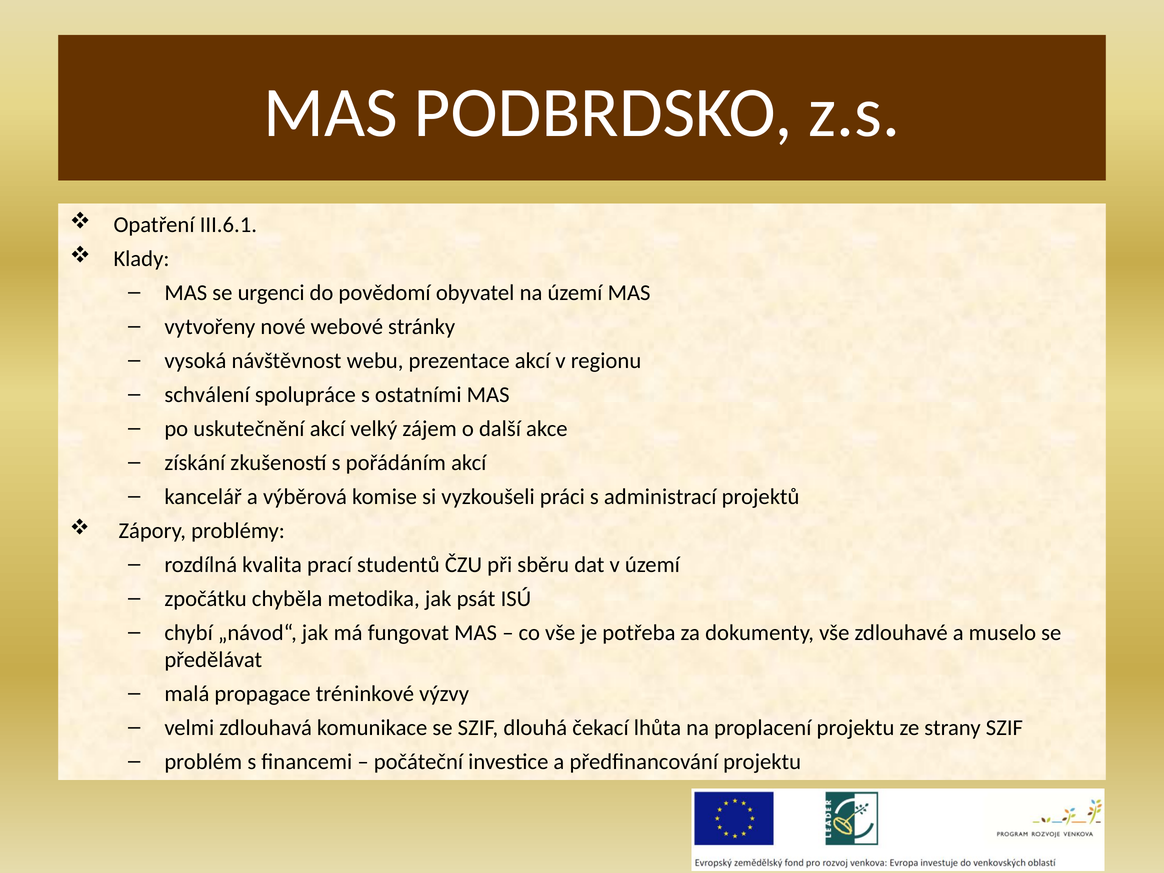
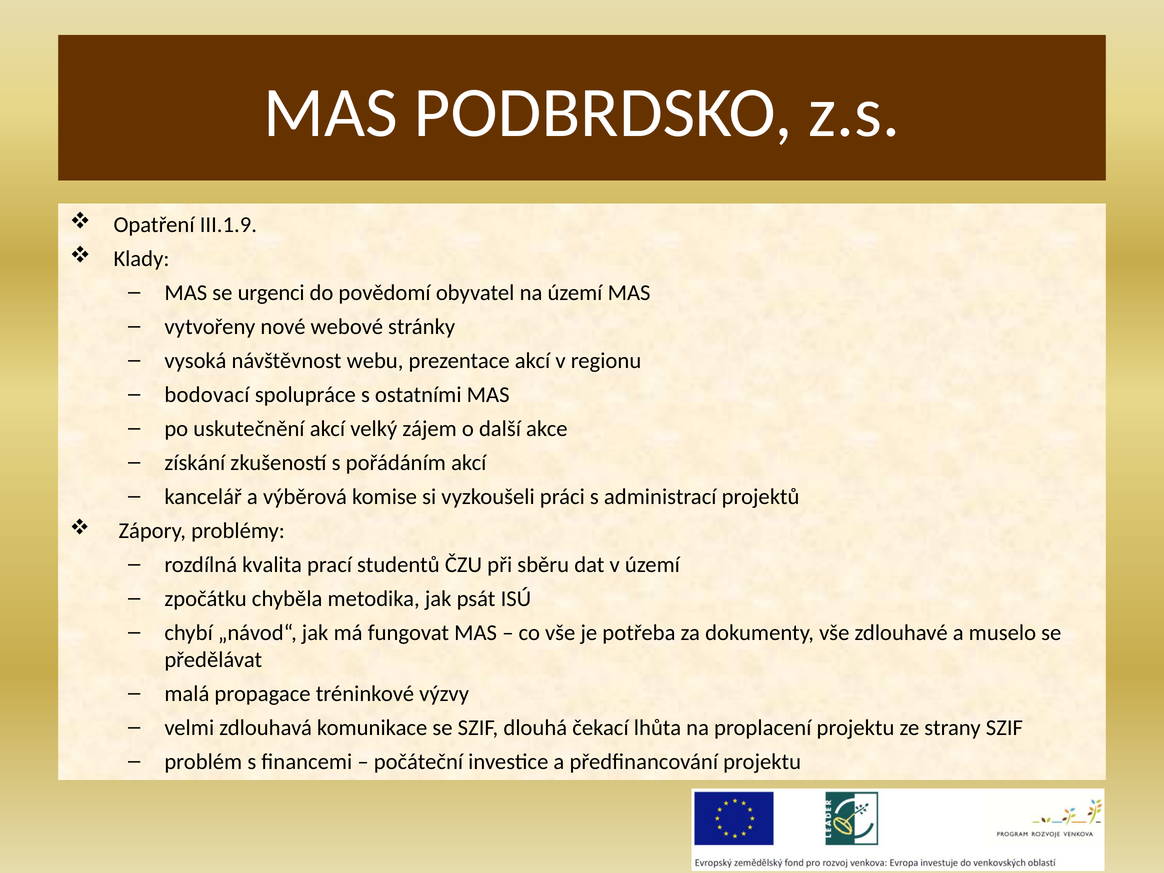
III.6.1: III.6.1 -> III.1.9
schválení: schválení -> bodovací
